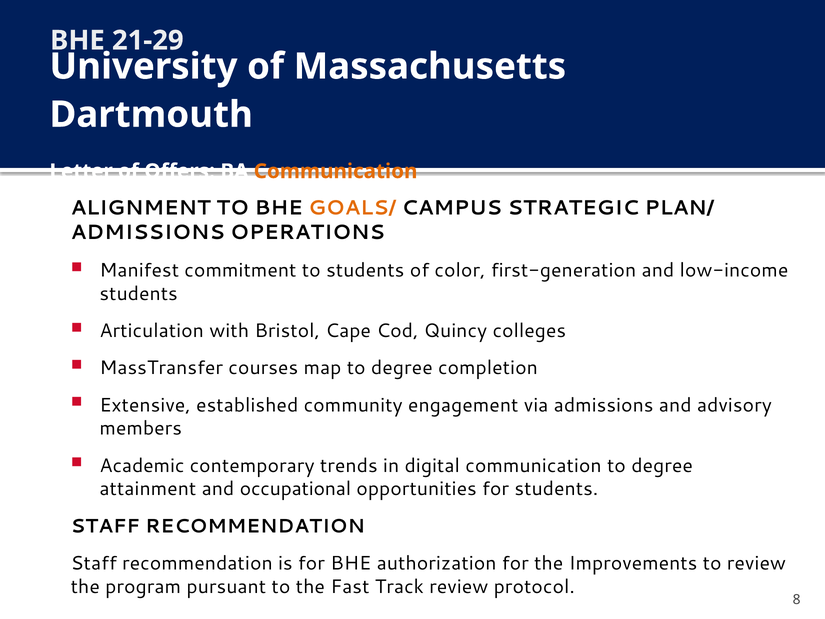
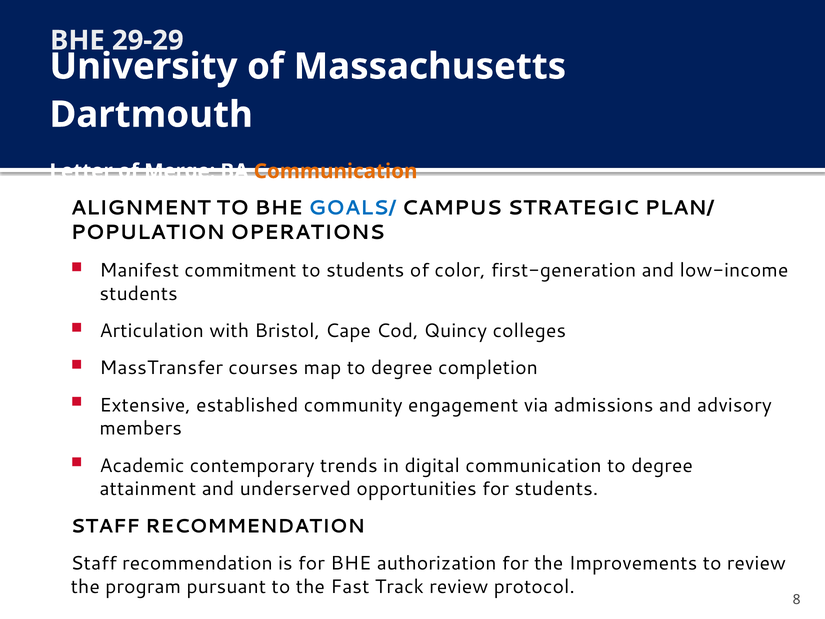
21-29: 21-29 -> 29-29
Offers: Offers -> Merge
GOALS/ colour: orange -> blue
ADMISSIONS at (148, 232): ADMISSIONS -> POPULATION
occupational: occupational -> underserved
